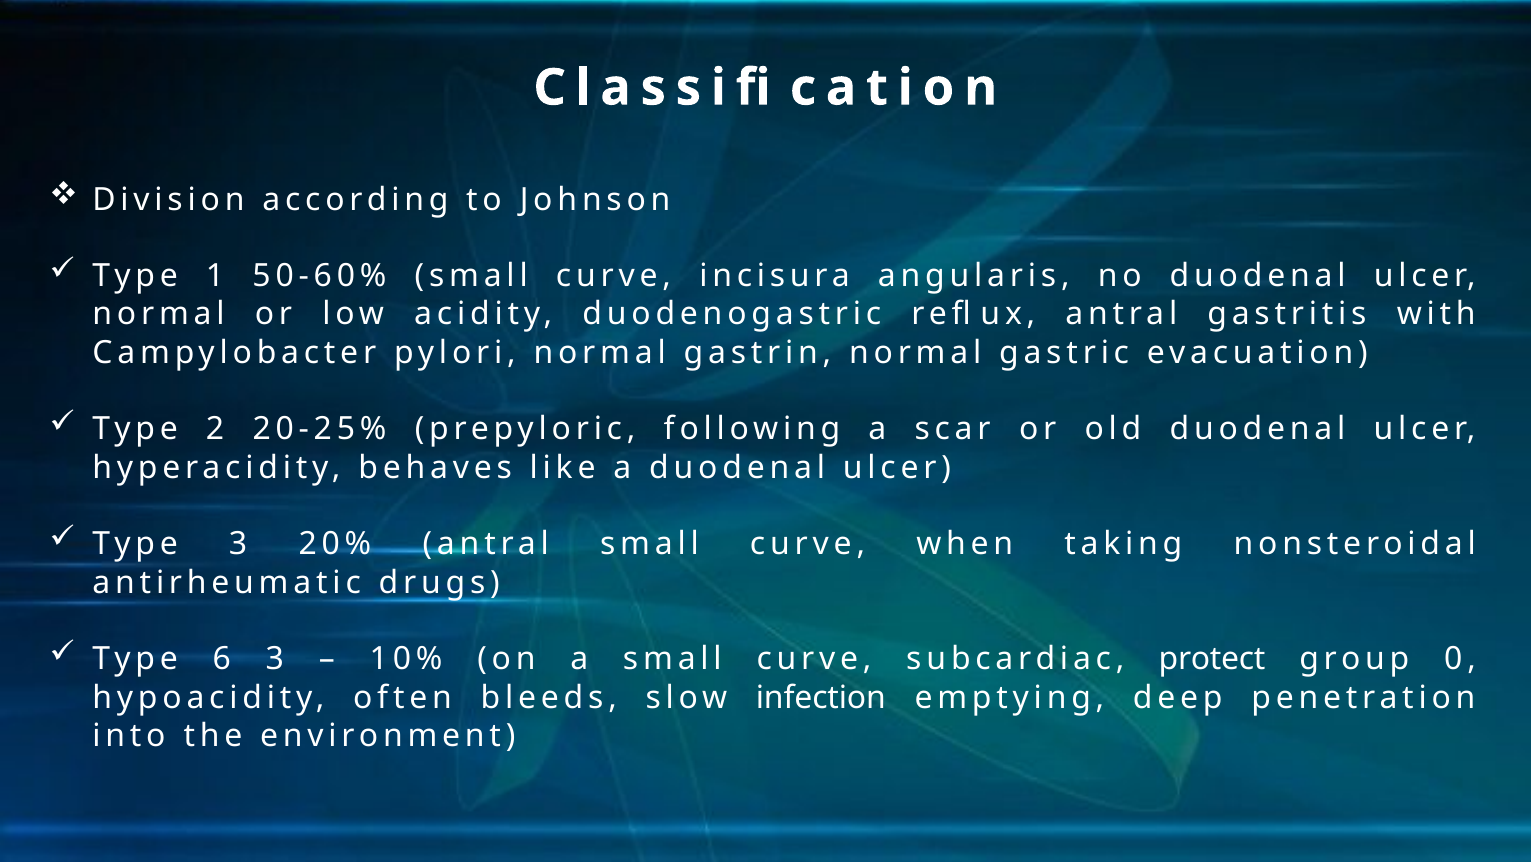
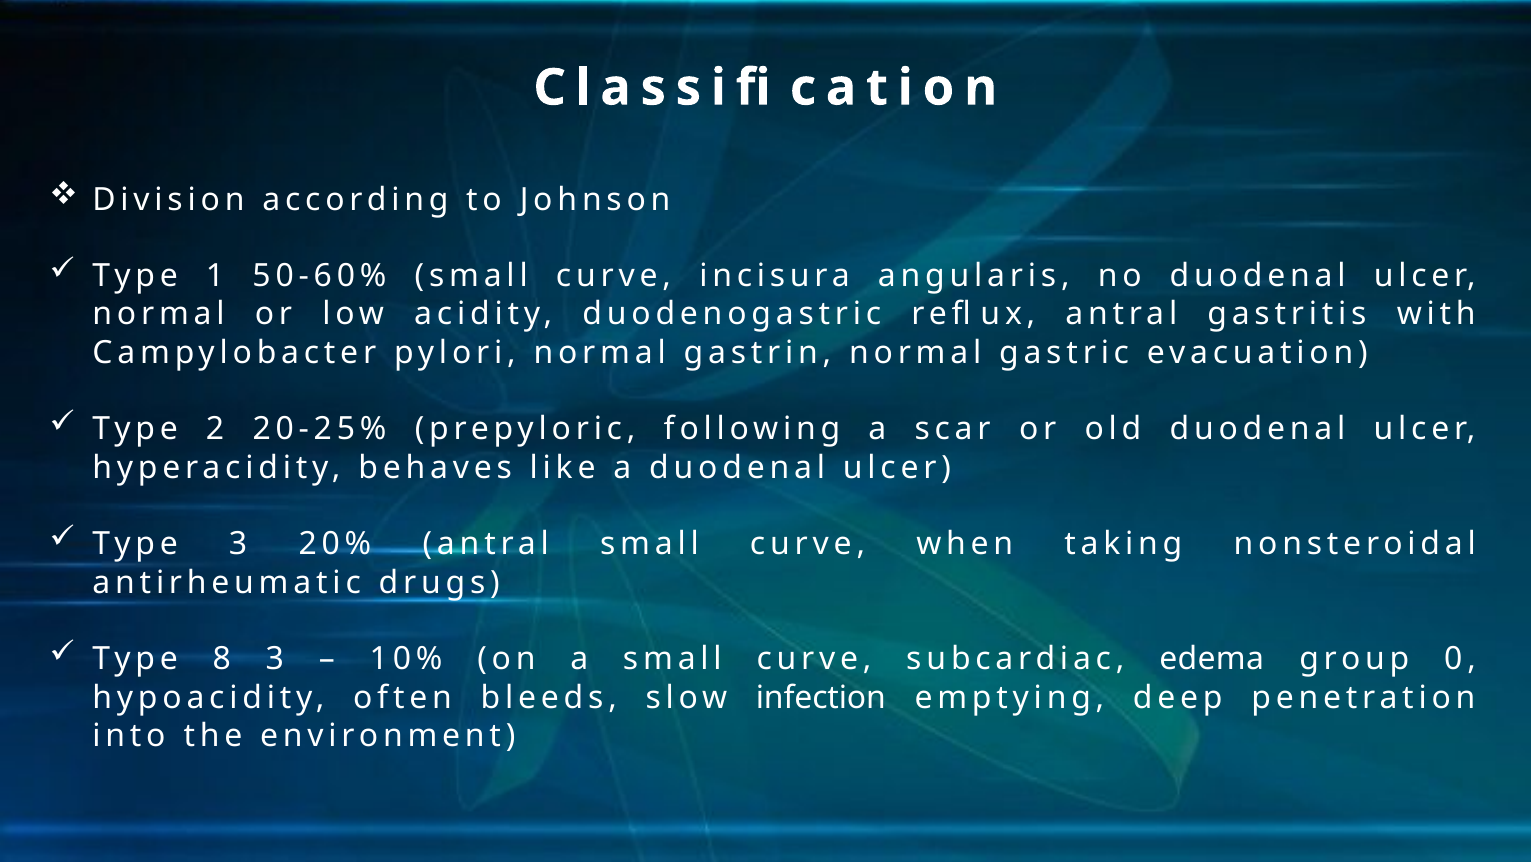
6: 6 -> 8
protect: protect -> edema
